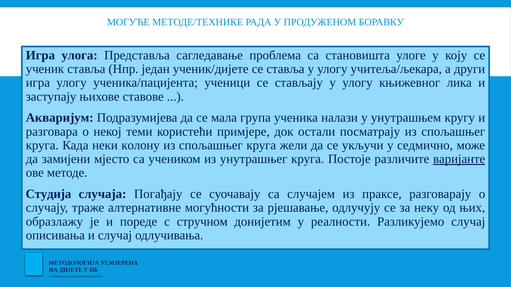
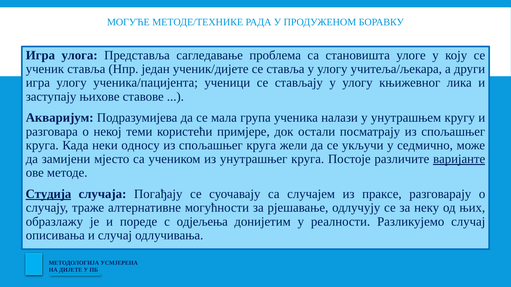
колону: колону -> односу
Студија underline: none -> present
стручном: стручном -> одјељења
